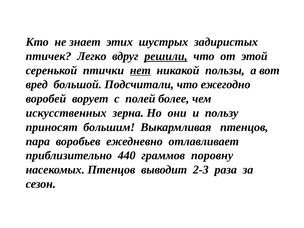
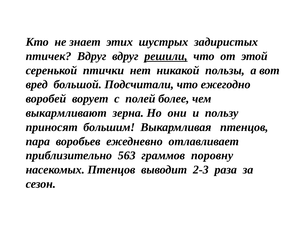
птичек Легко: Легко -> Вдруг
нет underline: present -> none
искусственных: искусственных -> выкармливают
440: 440 -> 563
